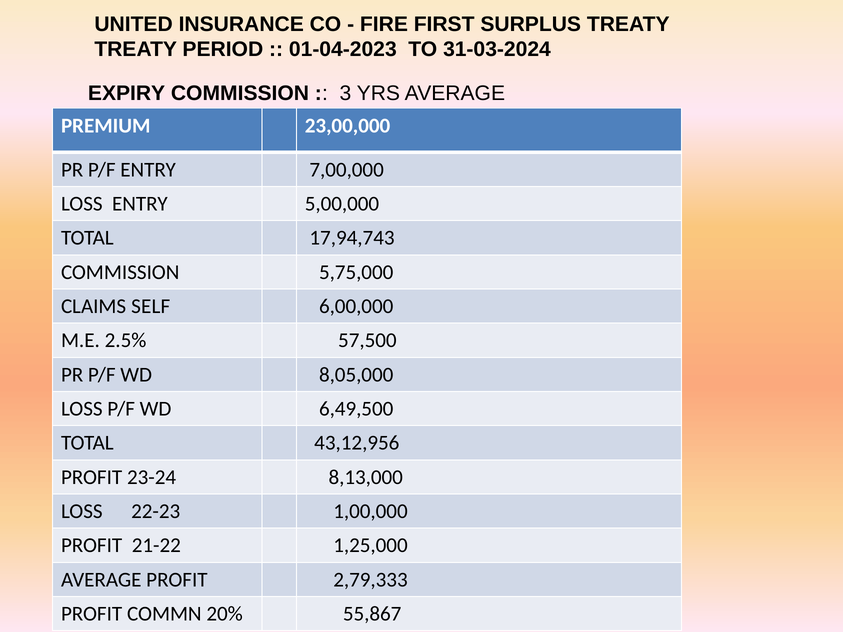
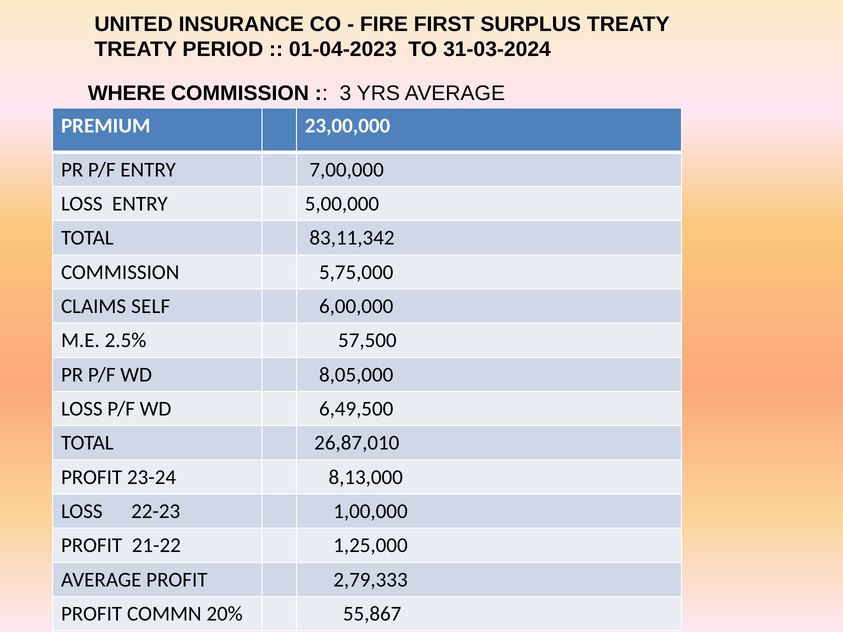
EXPIRY: EXPIRY -> WHERE
17,94,743: 17,94,743 -> 83,11,342
43,12,956: 43,12,956 -> 26,87,010
